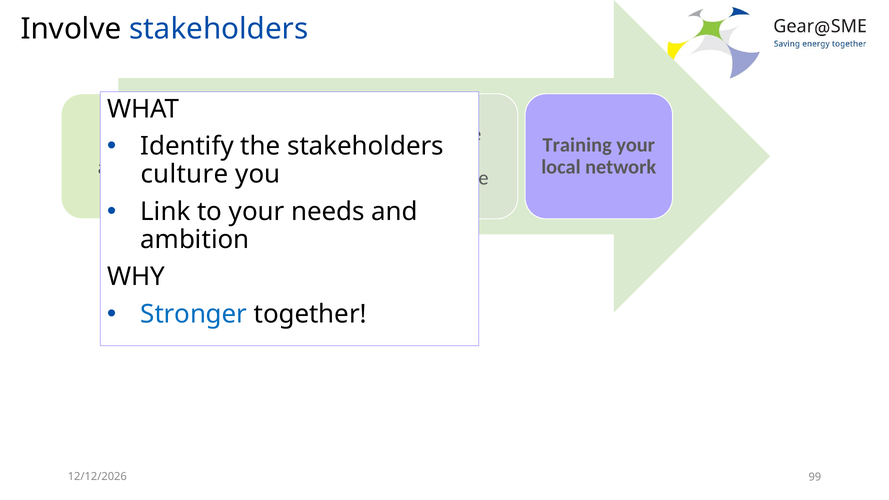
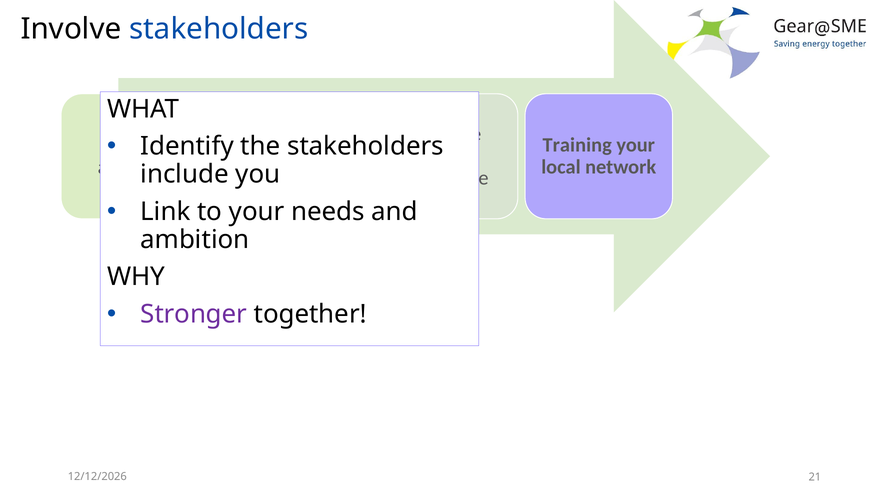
culture: culture -> include
Stronger colour: blue -> purple
99: 99 -> 21
